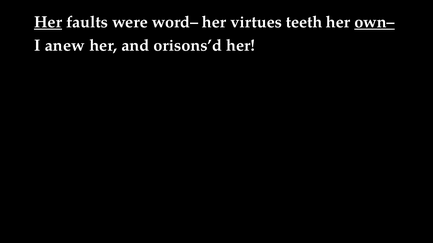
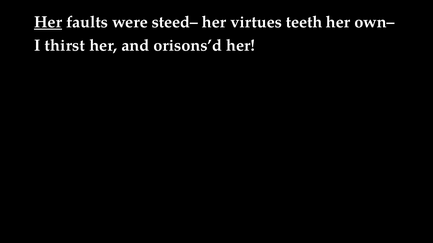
word–: word– -> steed–
own– underline: present -> none
anew: anew -> thirst
